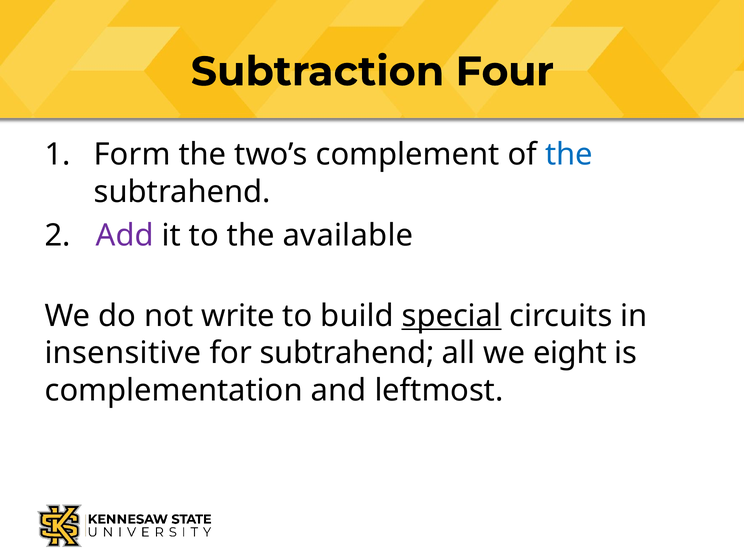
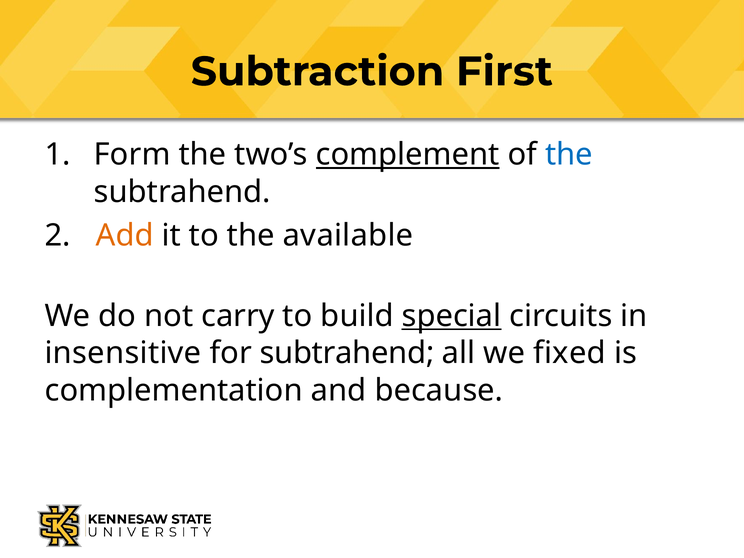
Four: Four -> First
complement underline: none -> present
Add colour: purple -> orange
write: write -> carry
eight: eight -> fixed
leftmost: leftmost -> because
